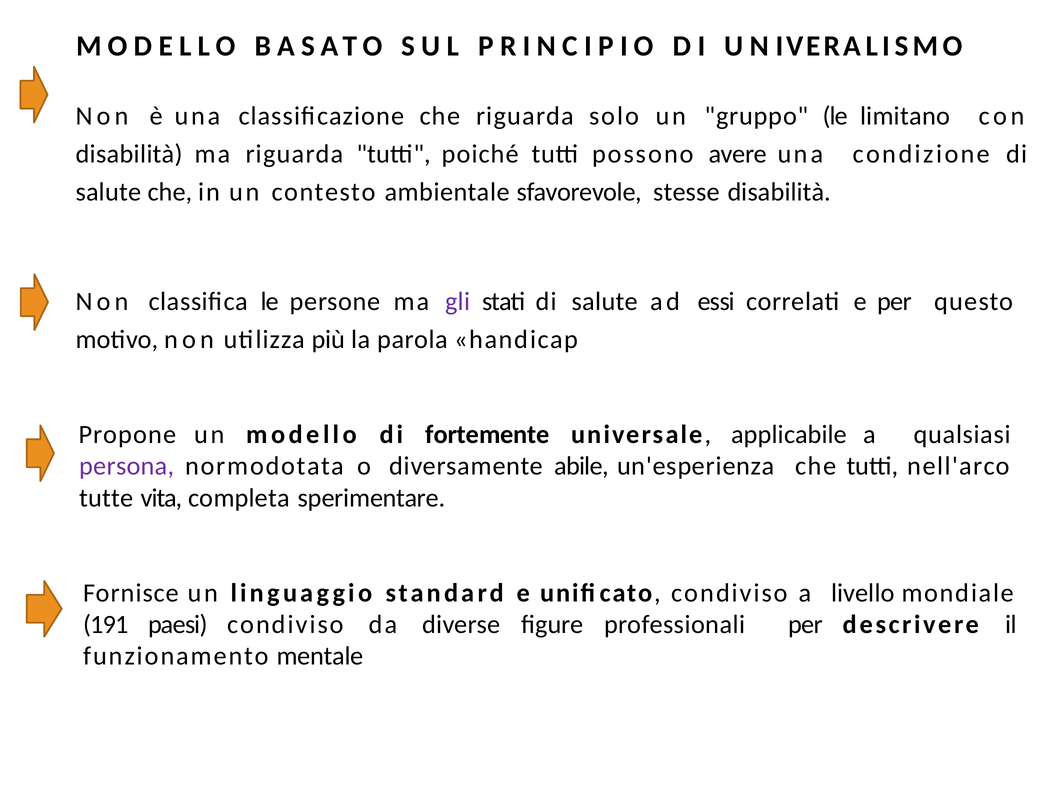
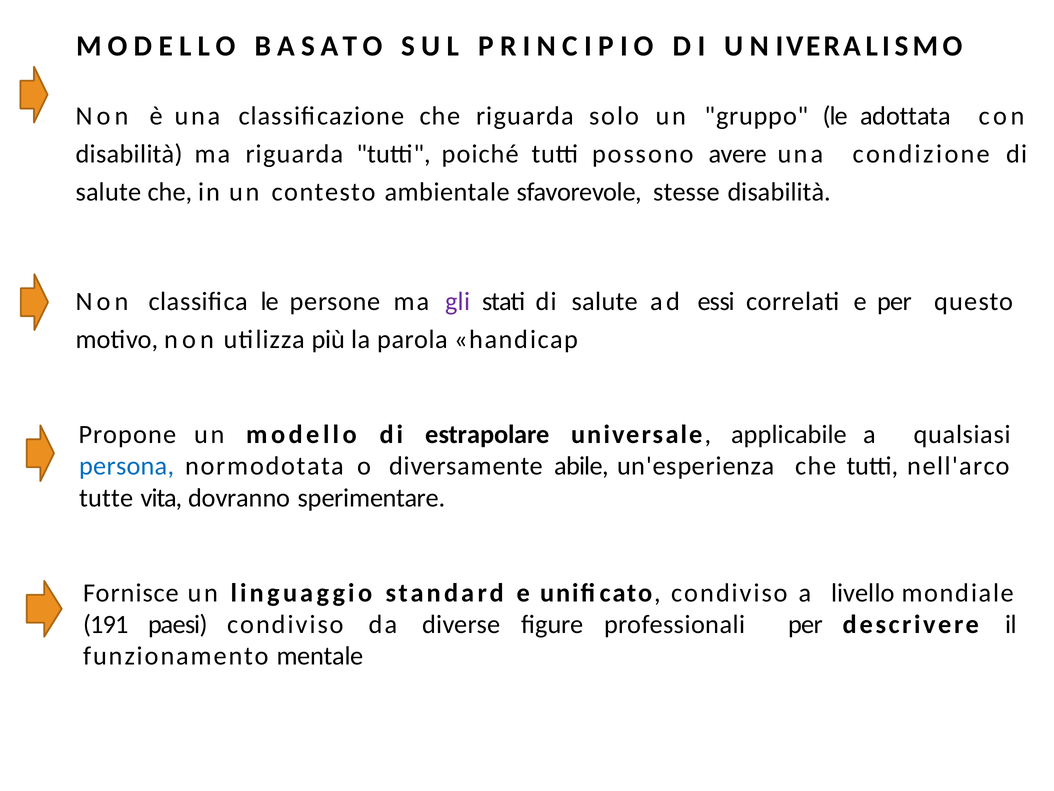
limitano: limitano -> adottata
fortemente: fortemente -> estrapolare
persona colour: purple -> blue
completa: completa -> dovranno
